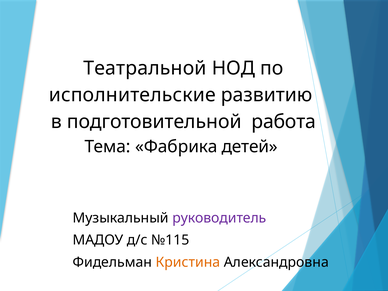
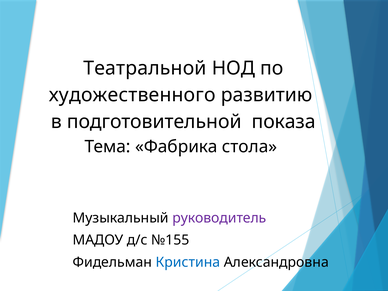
исполнительские: исполнительские -> художественного
работа: работа -> показа
детей: детей -> стола
№115: №115 -> №155
Кристина colour: orange -> blue
